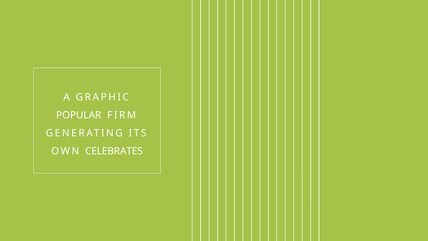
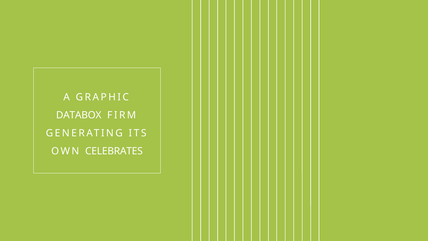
POPULAR: POPULAR -> DATABOX
